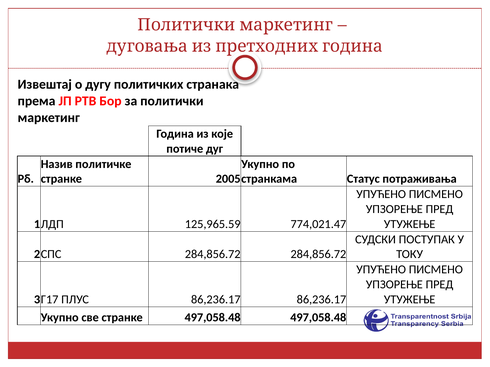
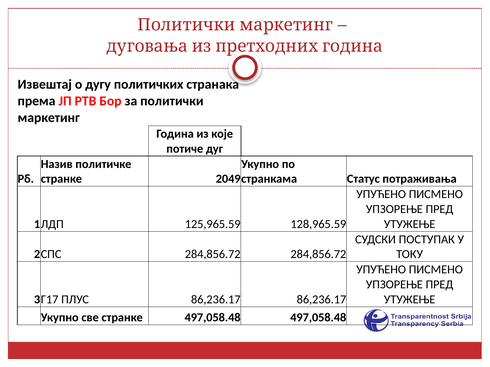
2005: 2005 -> 2049
774,021.47: 774,021.47 -> 128,965.59
